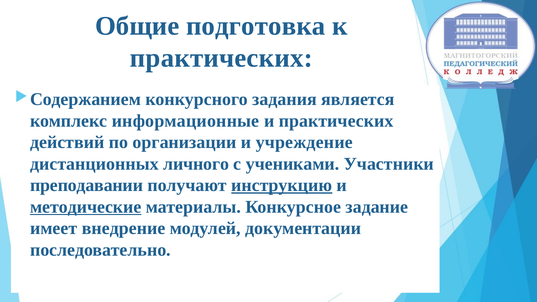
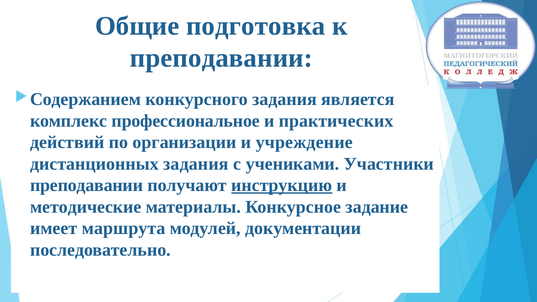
практических at (221, 58): практических -> преподавании
информационные: информационные -> профессиональное
дистанционных личного: личного -> задания
методические underline: present -> none
внедрение: внедрение -> маршрута
